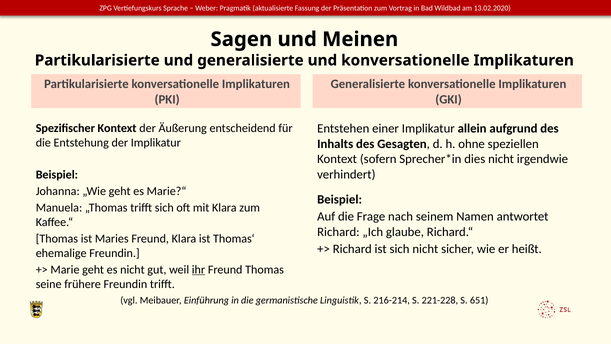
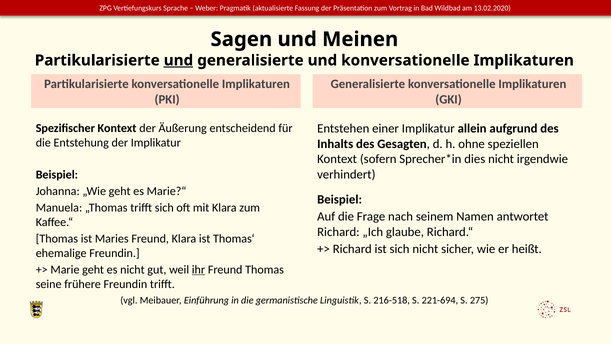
und at (178, 60) underline: none -> present
216-214: 216-214 -> 216-518
221-228: 221-228 -> 221-694
651: 651 -> 275
